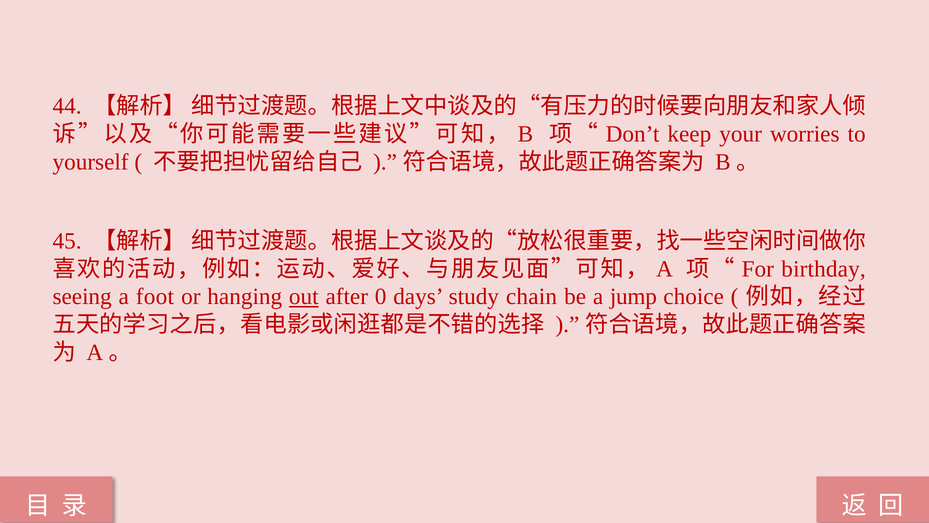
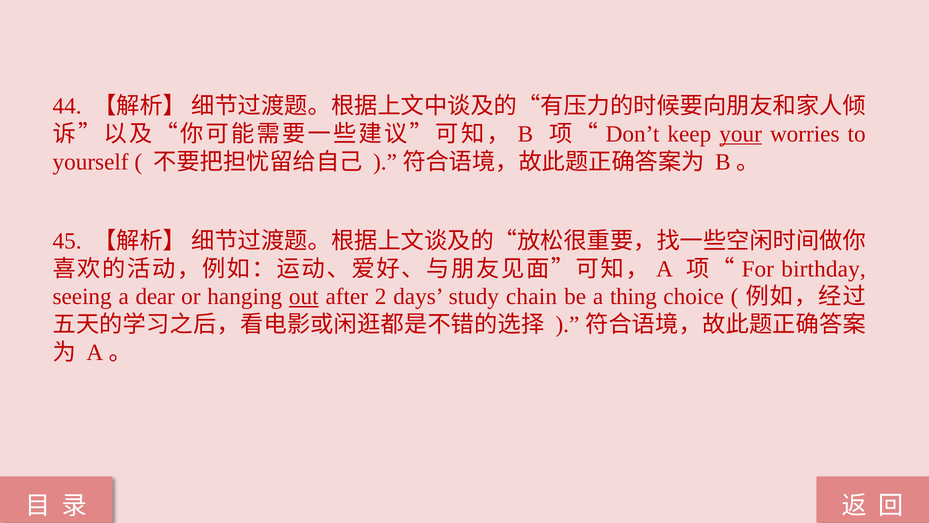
your underline: none -> present
foot: foot -> dear
0: 0 -> 2
jump: jump -> thing
